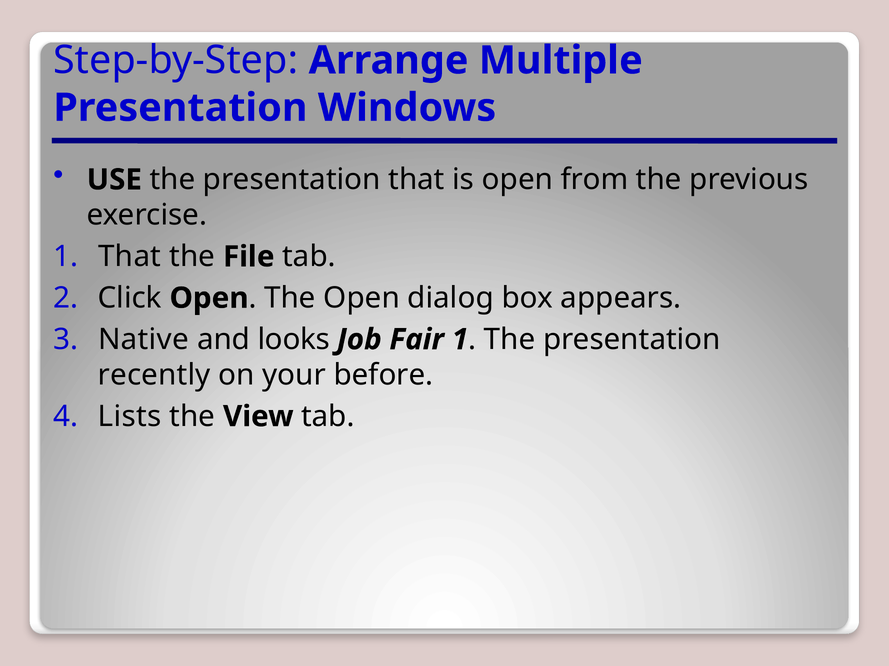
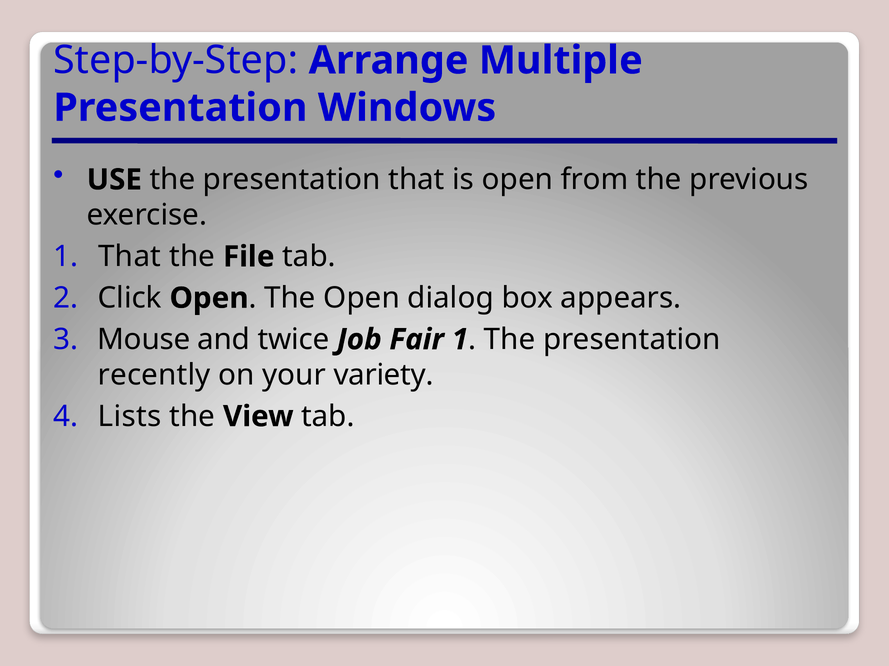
Native: Native -> Mouse
looks: looks -> twice
before: before -> variety
